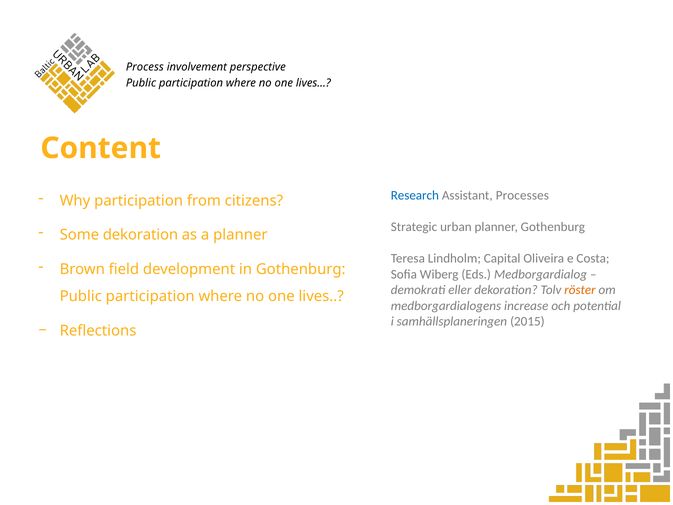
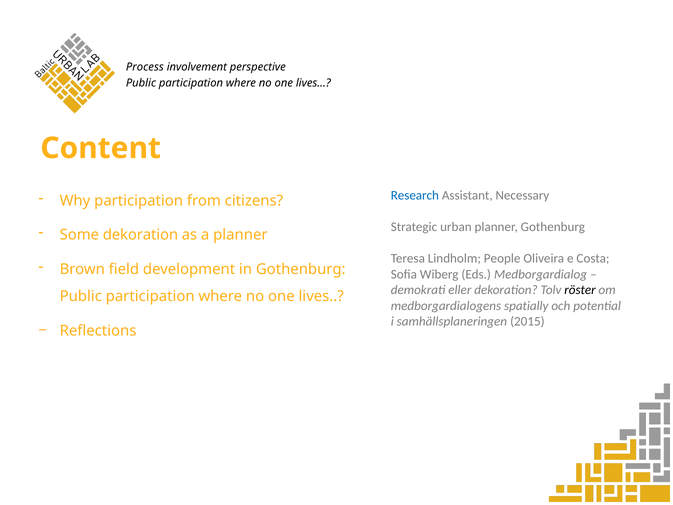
Processes: Processes -> Necessary
Capital: Capital -> People
röster colour: orange -> black
increase: increase -> spatially
